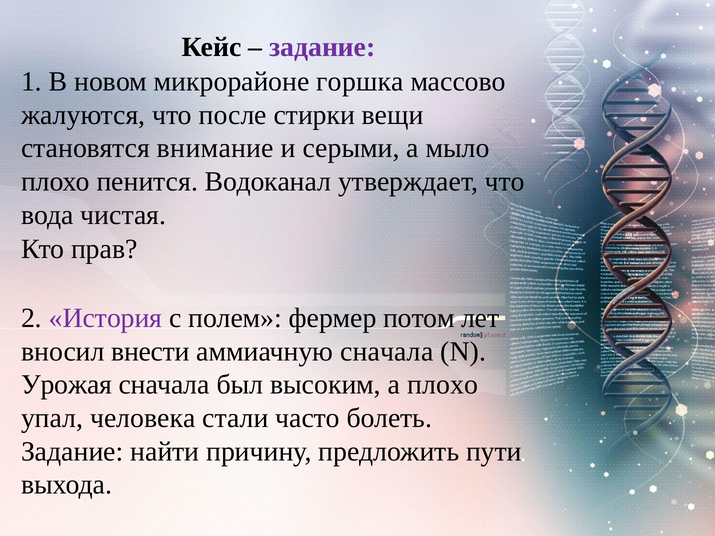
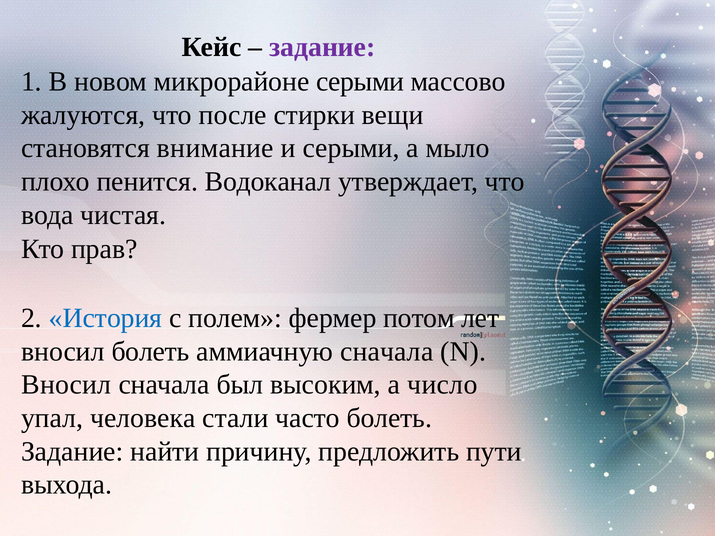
микрорайоне горшка: горшка -> серыми
История colour: purple -> blue
вносил внести: внести -> болеть
Урожая at (67, 385): Урожая -> Вносил
а плохо: плохо -> число
